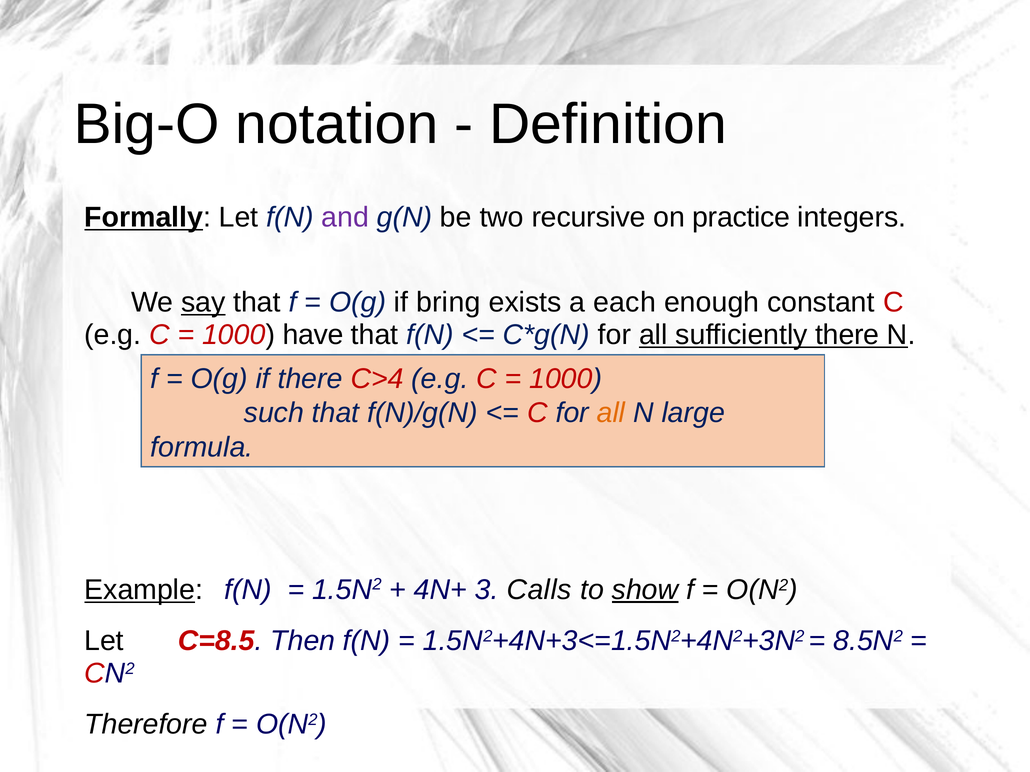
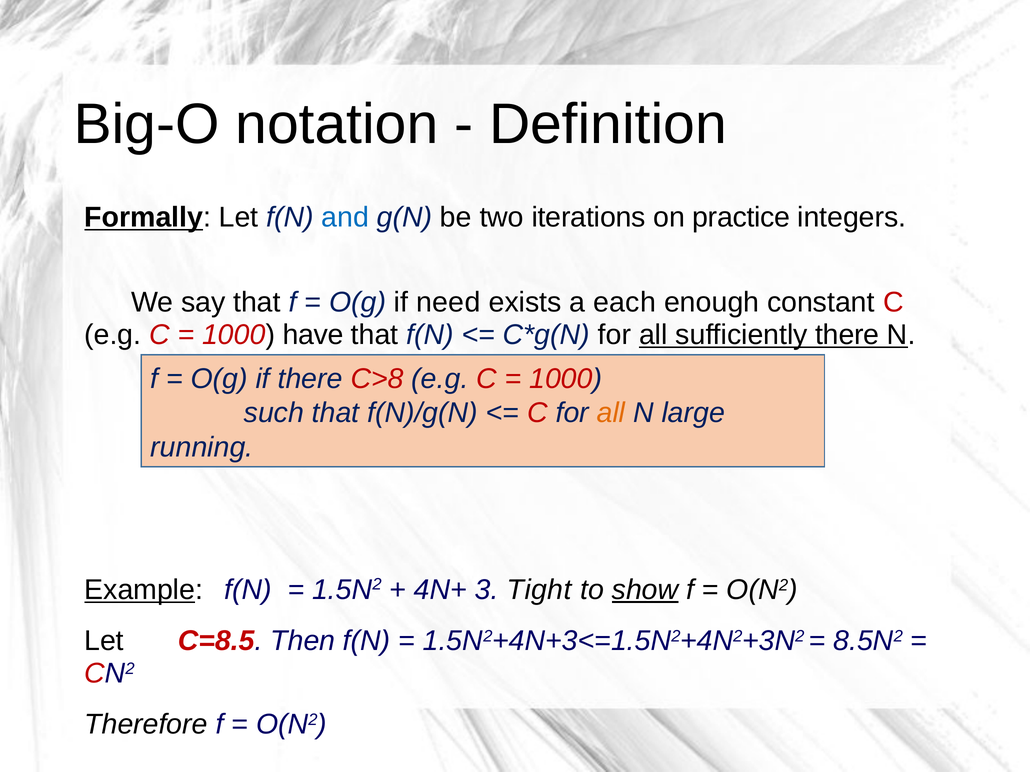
and colour: purple -> blue
recursive: recursive -> iterations
say underline: present -> none
bring: bring -> need
C>4: C>4 -> C>8
formula: formula -> running
Calls: Calls -> Tight
